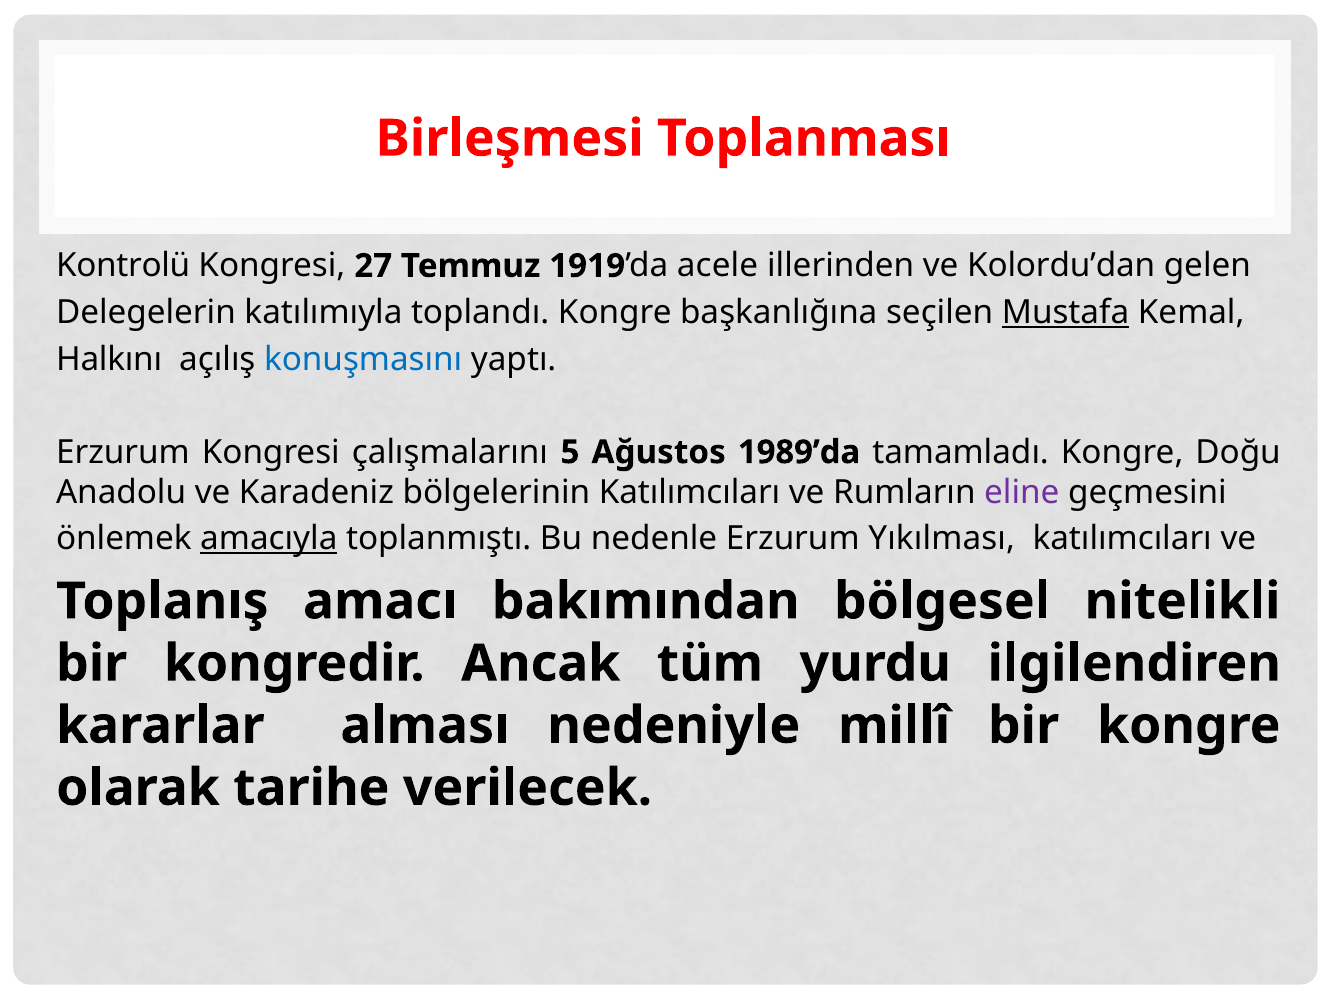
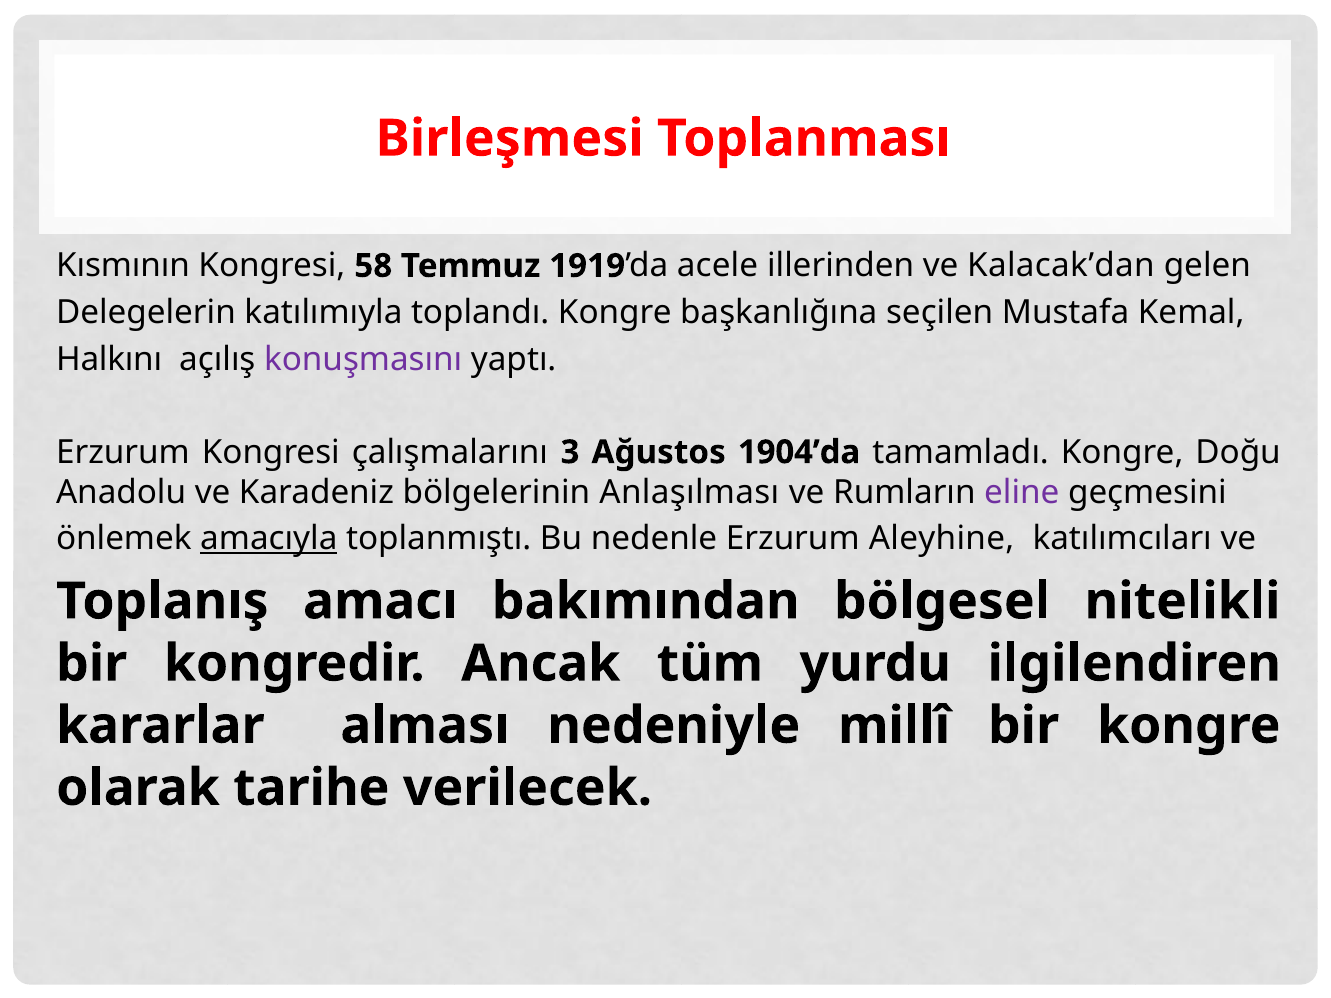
Kontrolü: Kontrolü -> Kısmının
27: 27 -> 58
Kolordu’dan: Kolordu’dan -> Kalacak’dan
Mustafa underline: present -> none
konuşmasını colour: blue -> purple
5: 5 -> 3
1989’da: 1989’da -> 1904’da
bölgelerinin Katılımcıları: Katılımcıları -> Anlaşılması
Yıkılması: Yıkılması -> Aleyhine
